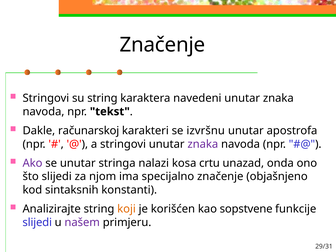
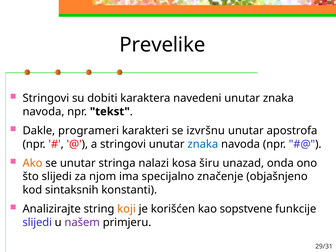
Značenje at (162, 45): Značenje -> Prevelike
su string: string -> dobiti
računarskoj: računarskoj -> programeri
znaka at (203, 144) colour: purple -> blue
Ako colour: purple -> orange
crtu: crtu -> širu
